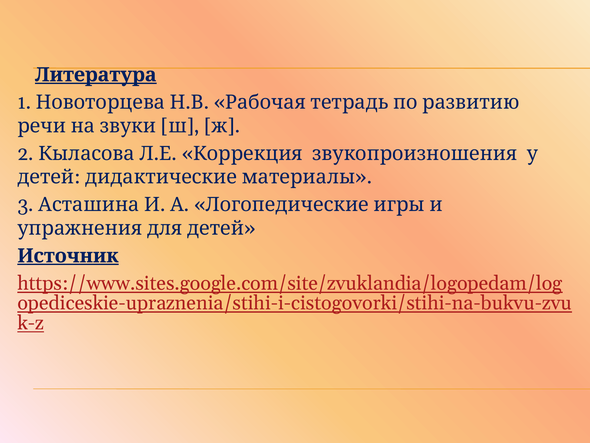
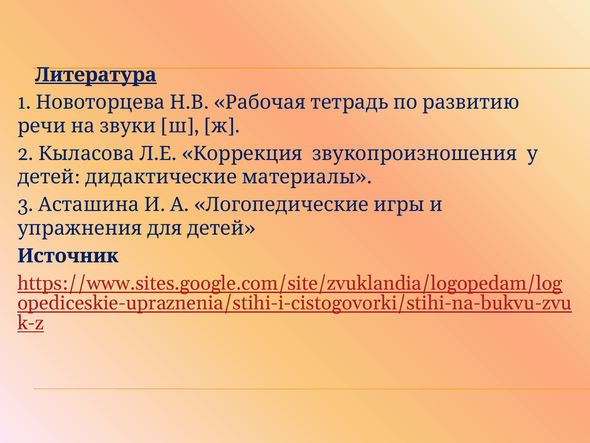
Источник underline: present -> none
